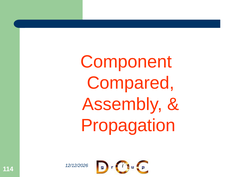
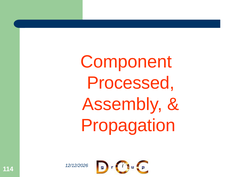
Compared: Compared -> Processed
